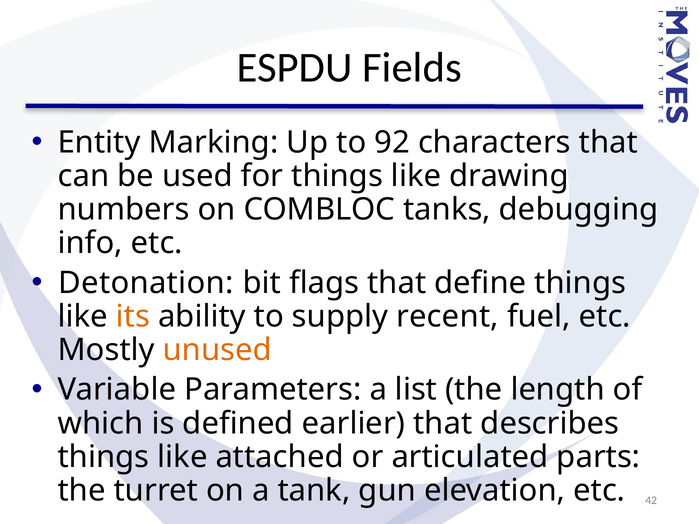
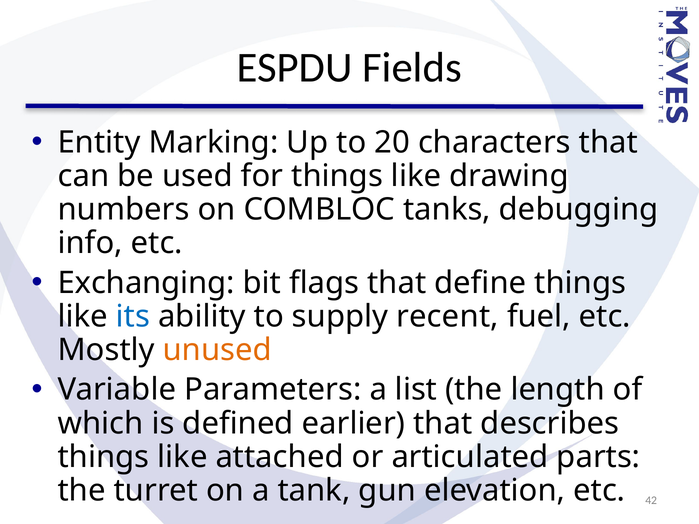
92: 92 -> 20
Detonation: Detonation -> Exchanging
its colour: orange -> blue
